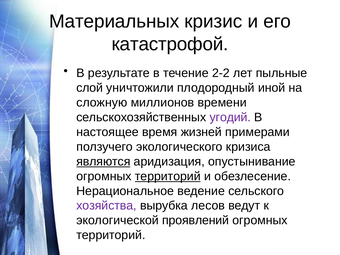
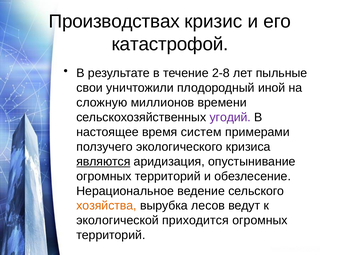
Материальных: Материальных -> Производствах
2-2: 2-2 -> 2-8
слой: слой -> свои
жизней: жизней -> систем
территорий at (168, 176) underline: present -> none
хозяйства colour: purple -> orange
проявлений: проявлений -> приходится
